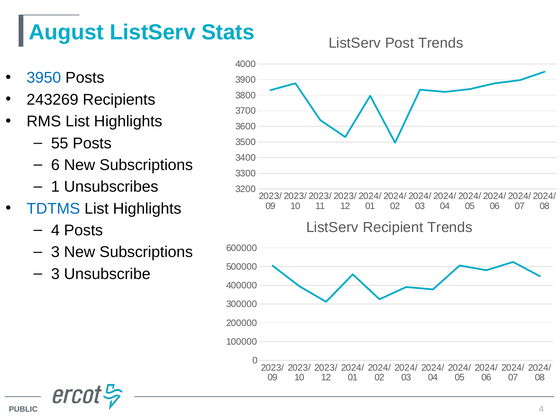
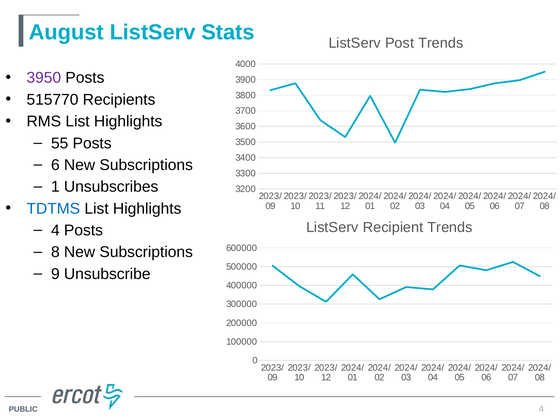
3950 colour: blue -> purple
243269: 243269 -> 515770
3 at (55, 252): 3 -> 8
3 at (55, 274): 3 -> 9
